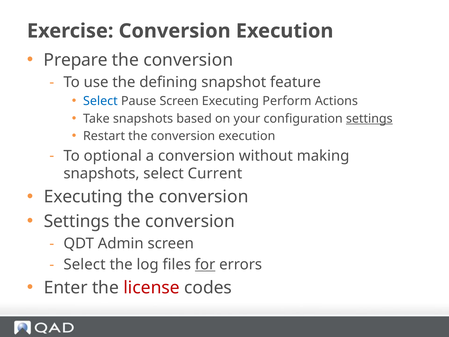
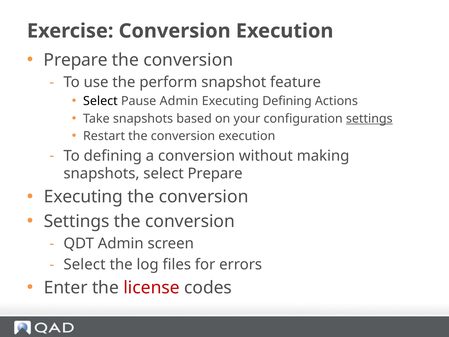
defining: defining -> perform
Select at (100, 101) colour: blue -> black
Pause Screen: Screen -> Admin
Executing Perform: Perform -> Defining
To optional: optional -> defining
select Current: Current -> Prepare
for underline: present -> none
